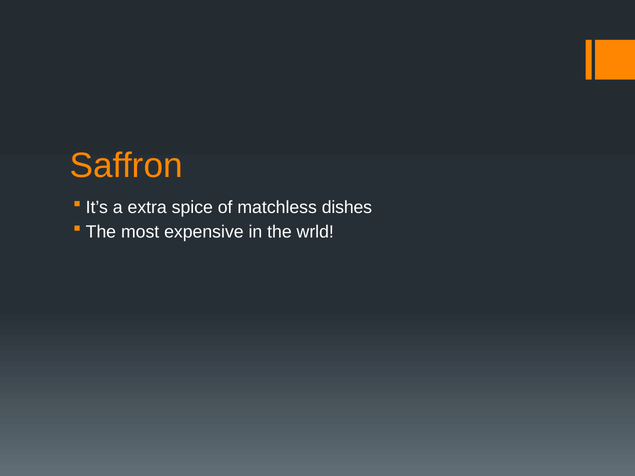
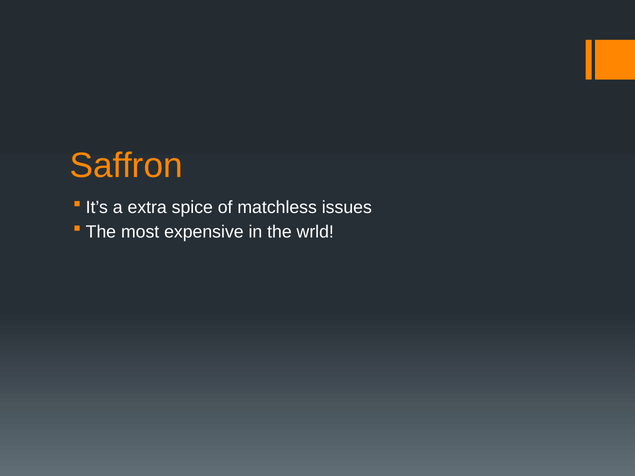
dishes: dishes -> issues
